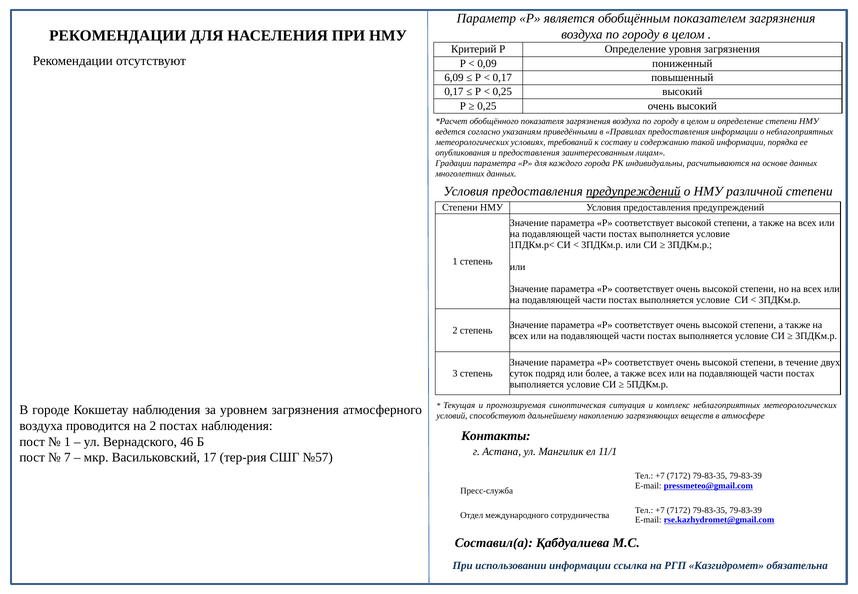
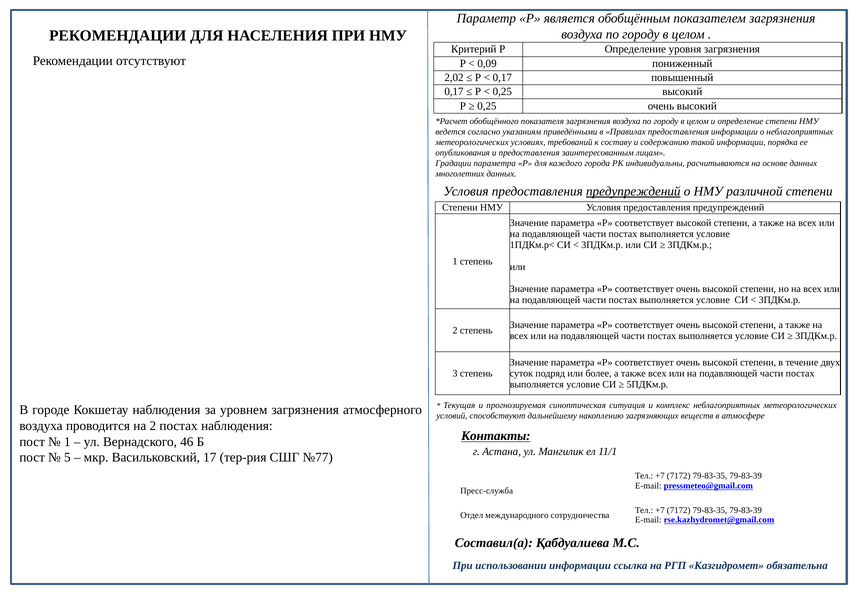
6,09: 6,09 -> 2,02
Контакты underline: none -> present
7: 7 -> 5
№57: №57 -> №77
